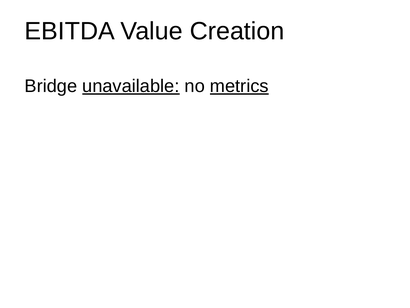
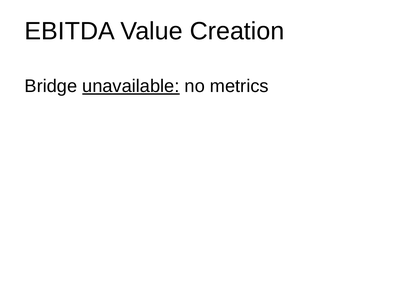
metrics underline: present -> none
